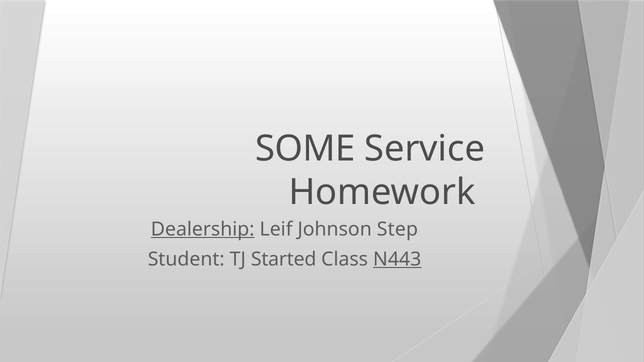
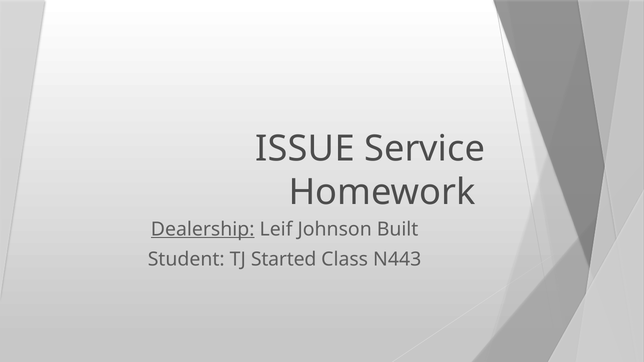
SOME: SOME -> ISSUE
Step: Step -> Built
N443 underline: present -> none
